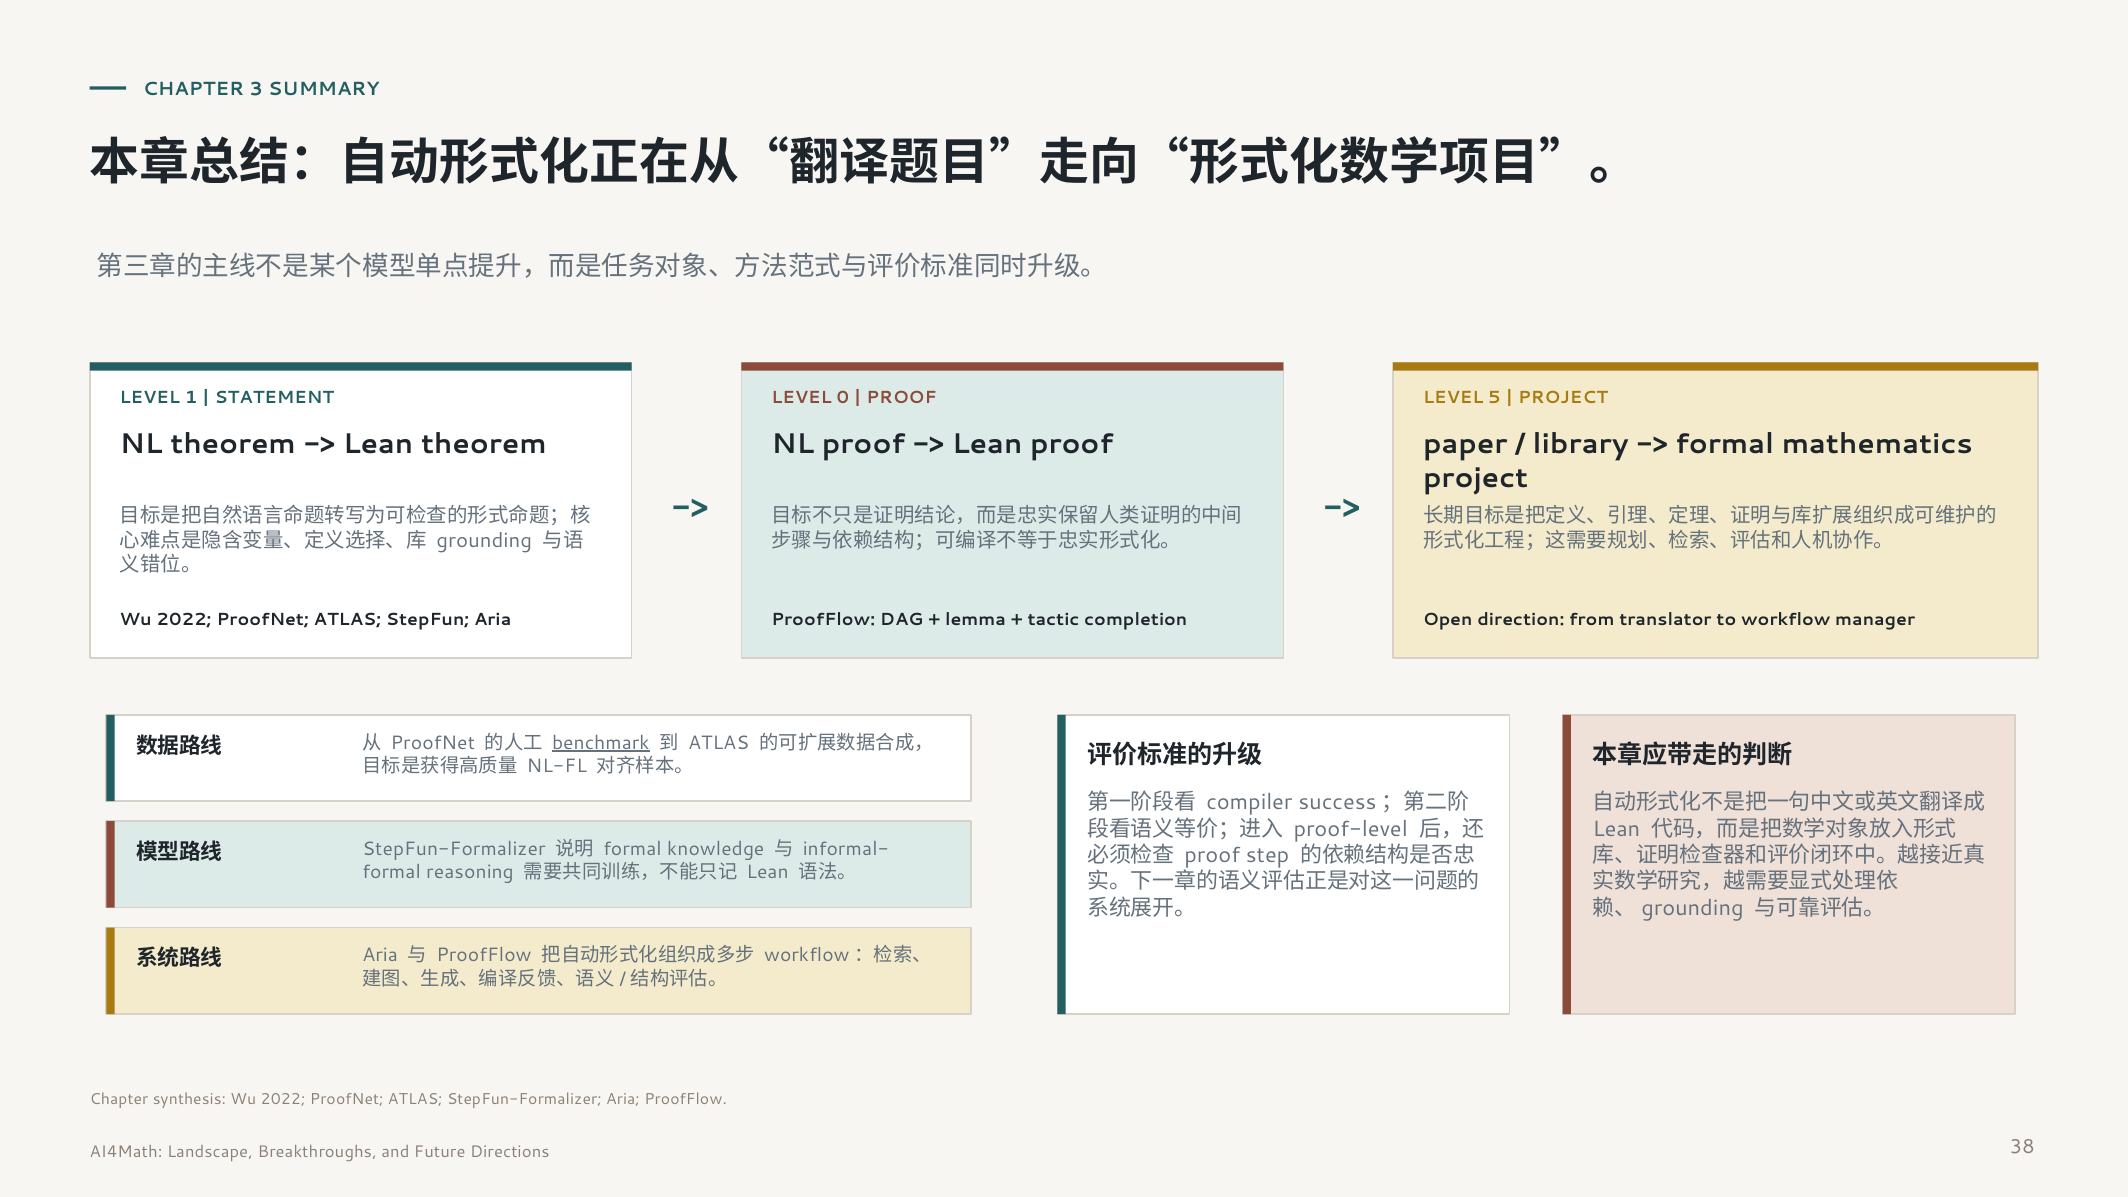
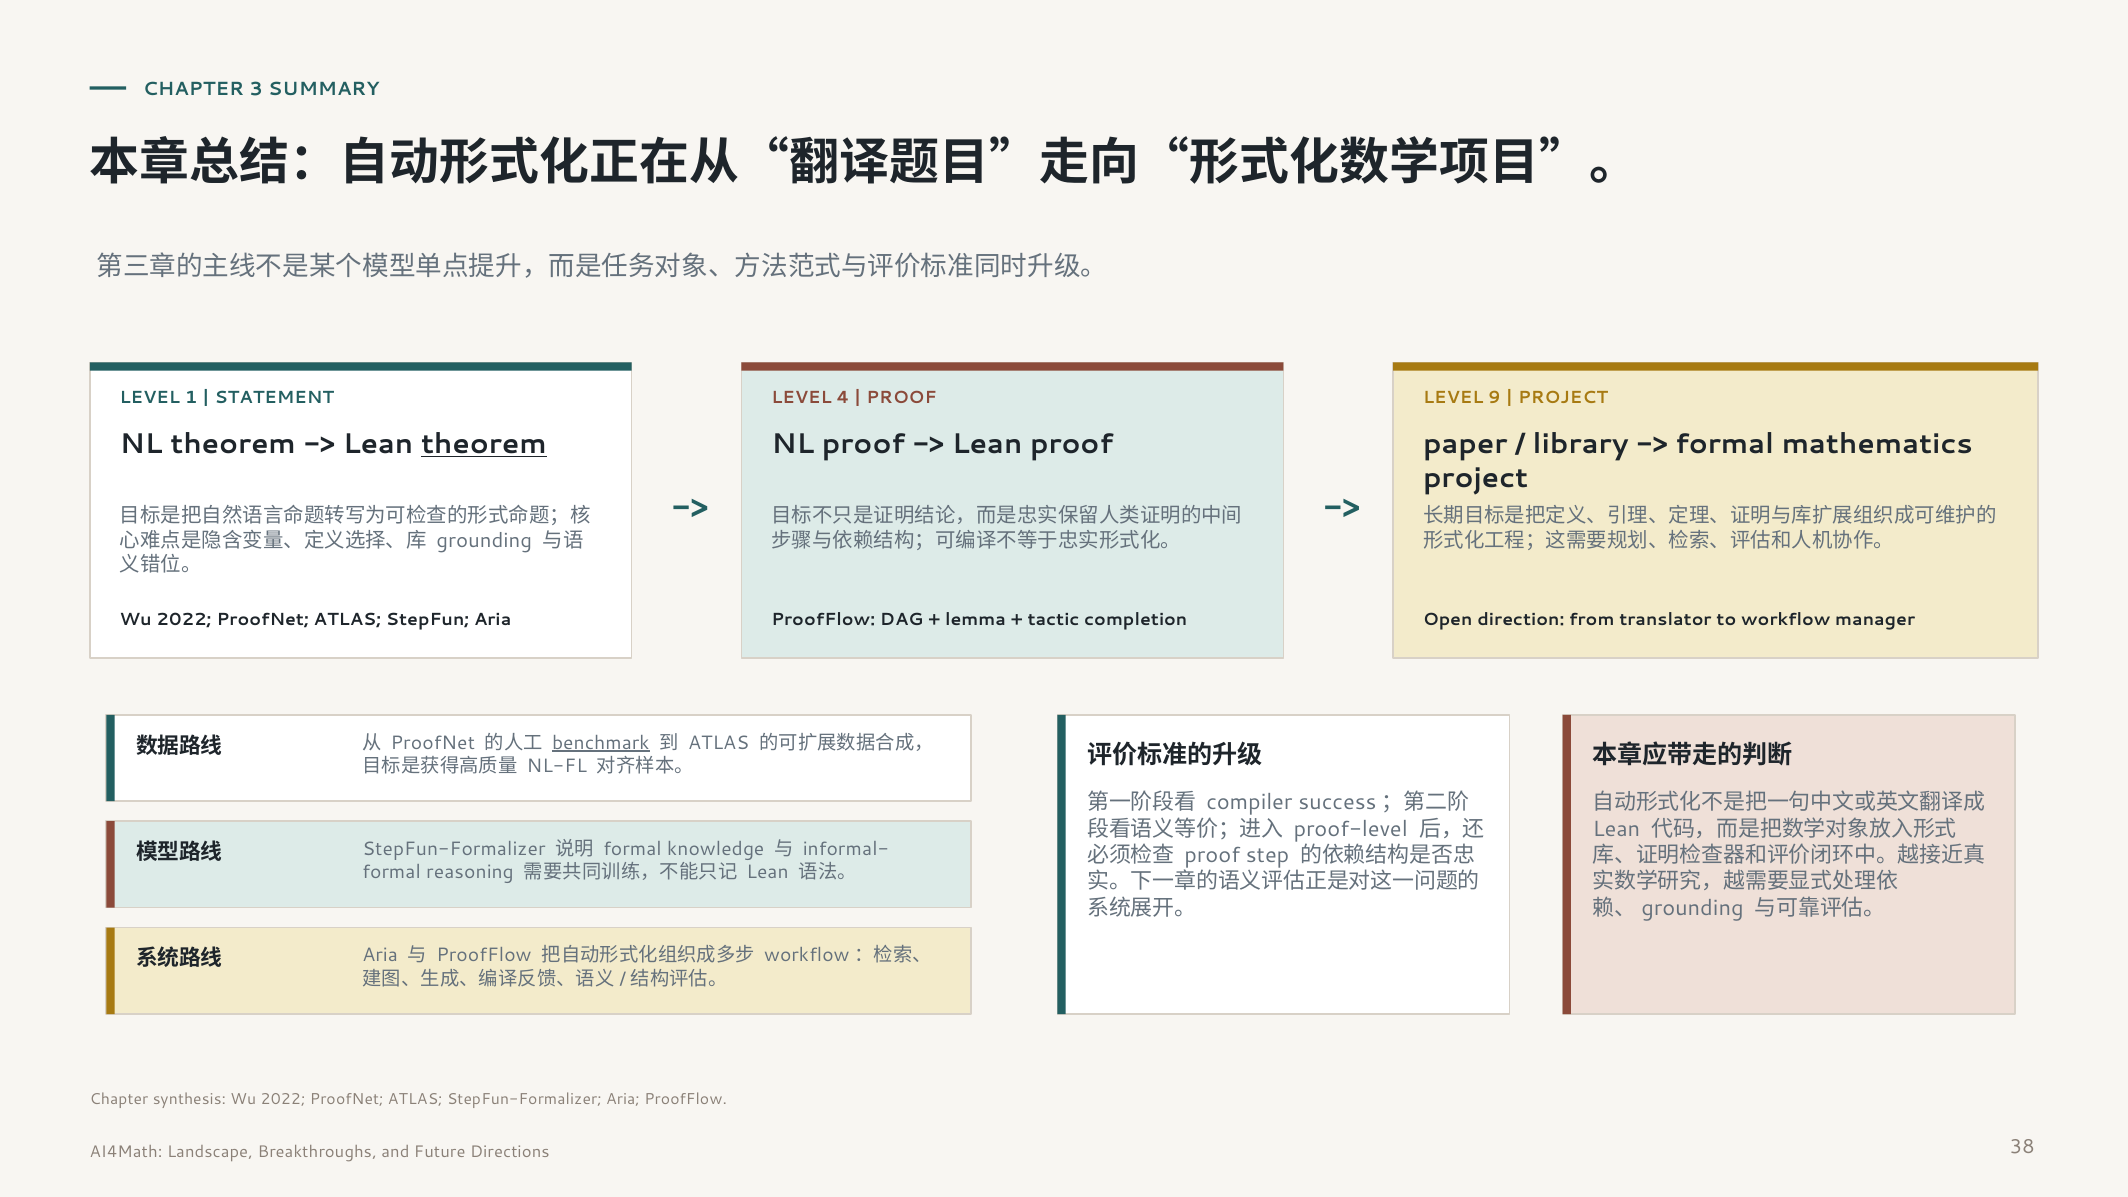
0: 0 -> 4
5: 5 -> 9
theorem at (484, 444) underline: none -> present
